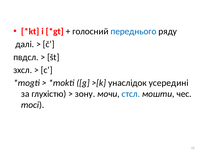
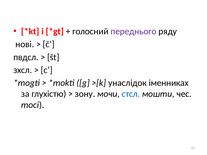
переднього colour: blue -> purple
далі: далі -> нові
усередині: усередині -> іменниках
